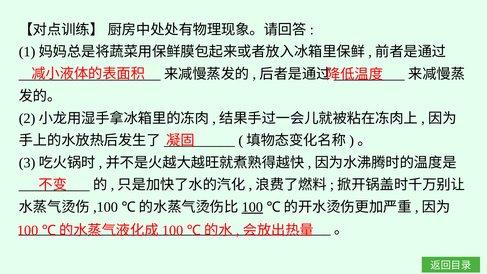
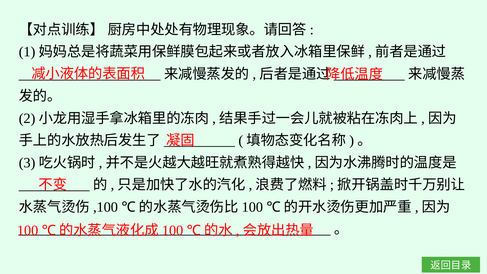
100 at (252, 207) underline: present -> none
